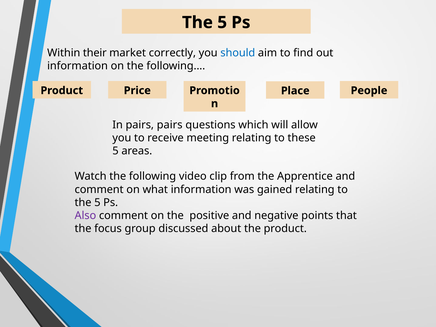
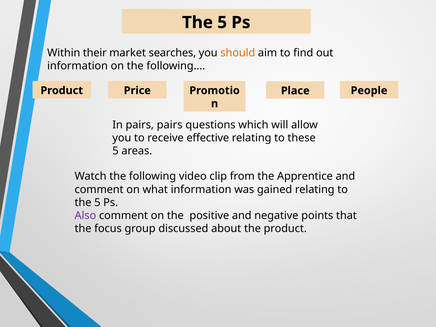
correctly: correctly -> searches
should colour: blue -> orange
meeting: meeting -> effective
